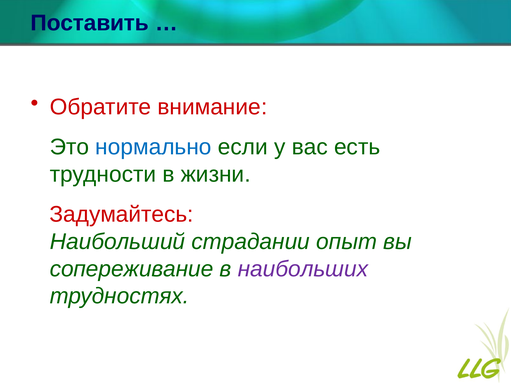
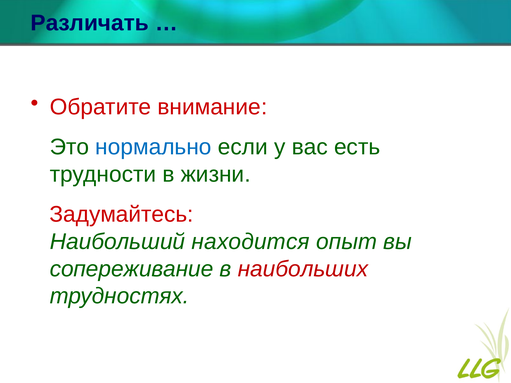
Поставить: Поставить -> Различать
страдании: страдании -> находится
наибольших colour: purple -> red
